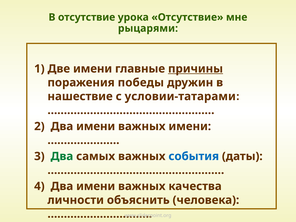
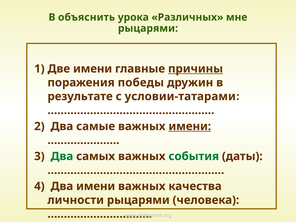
В отсутствие: отсутствие -> объяснить
урока Отсутствие: Отсутствие -> Различных
нашествие: нашествие -> результате
2 Два имени: имени -> самые
имени at (190, 126) underline: none -> present
события colour: blue -> green
личности объяснить: объяснить -> рыцарями
